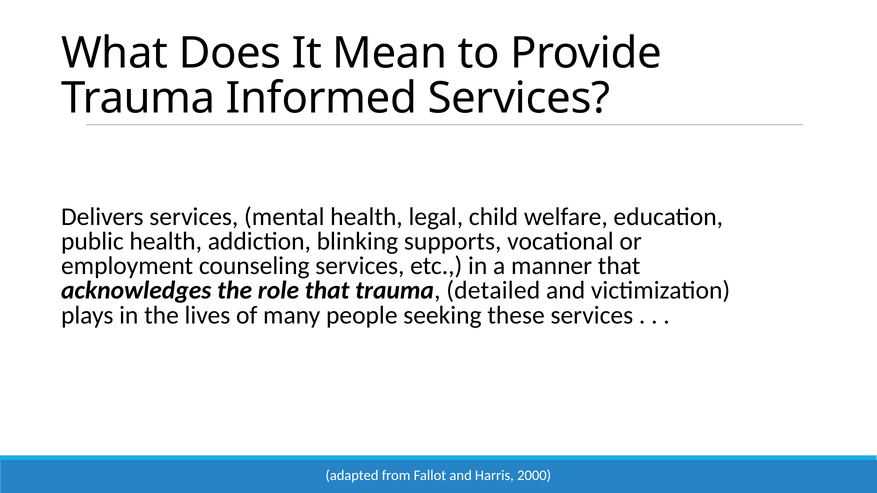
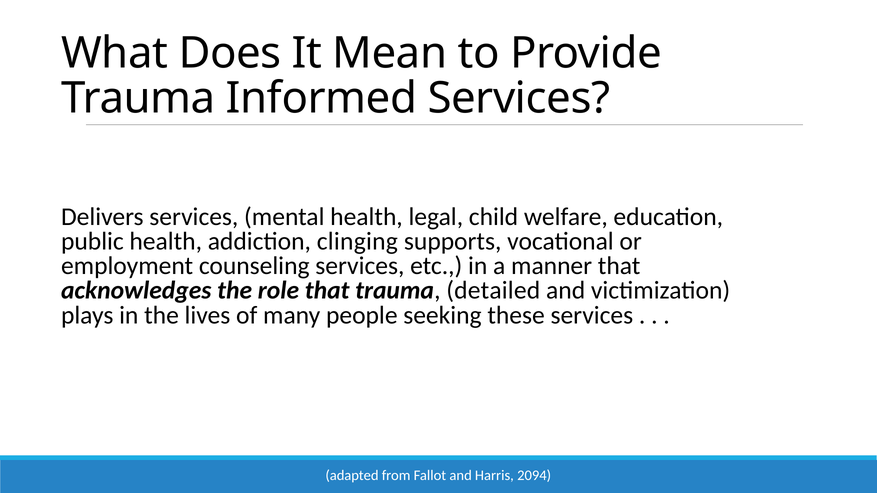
blinking: blinking -> clinging
2000: 2000 -> 2094
